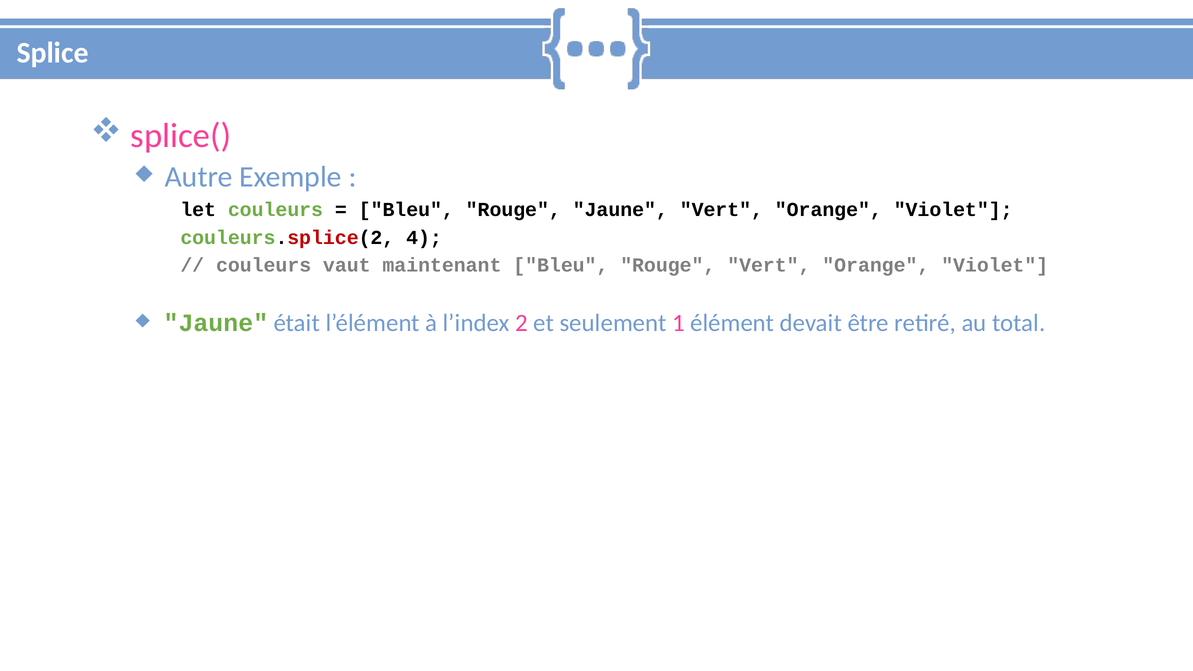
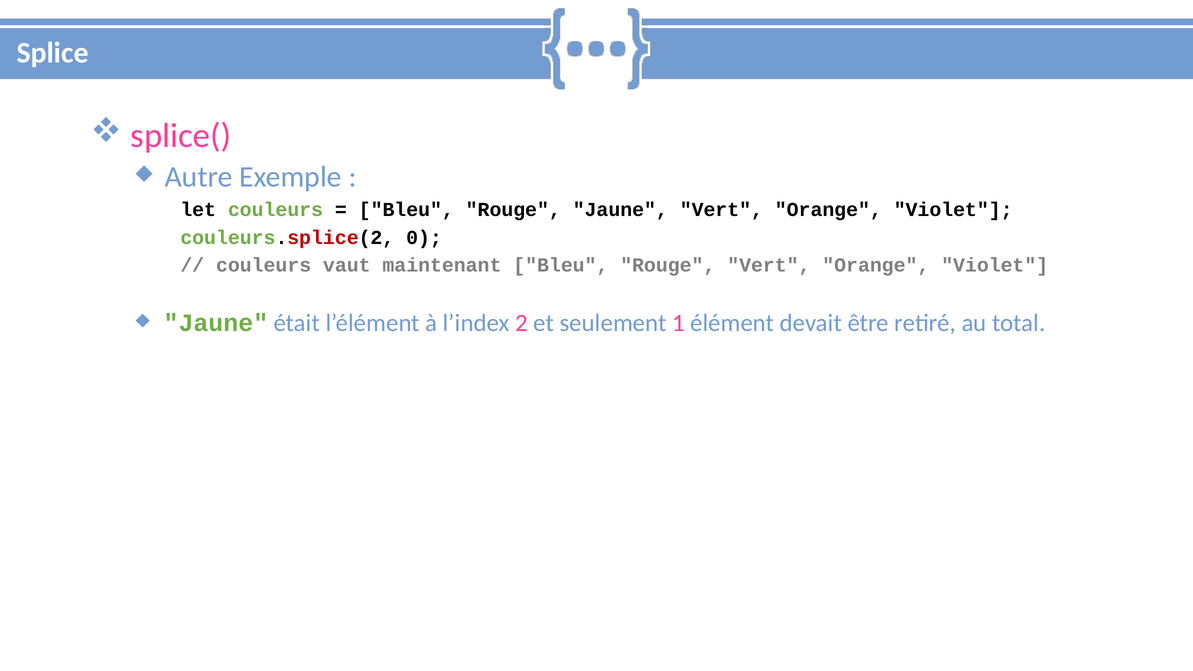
4: 4 -> 0
